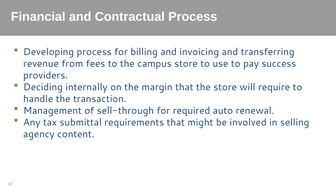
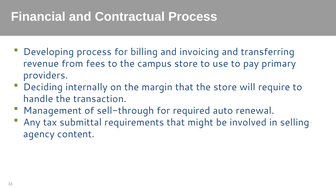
success: success -> primary
